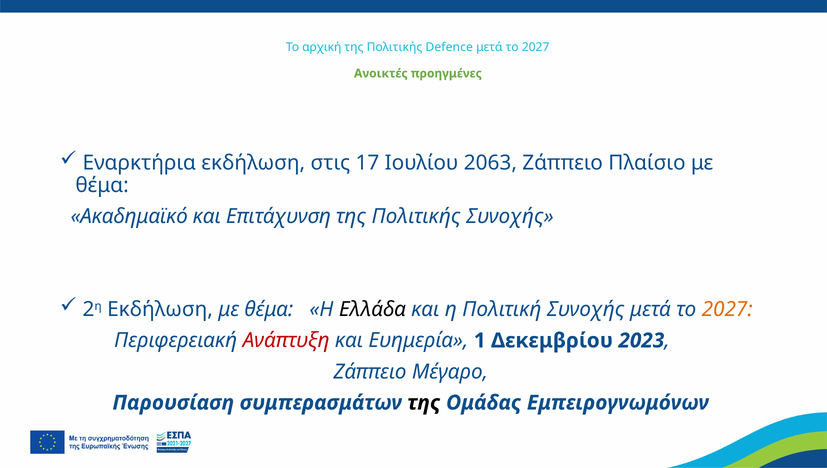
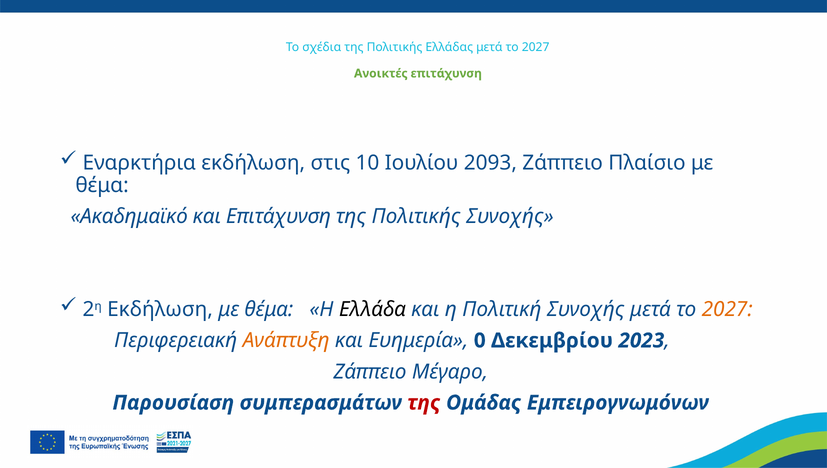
αρχική: αρχική -> σχέδια
Defence: Defence -> Ελλάδας
Ανοικτές προηγμένες: προηγμένες -> επιτάχυνση
17: 17 -> 10
2063: 2063 -> 2093
Ανάπτυξη colour: red -> orange
1: 1 -> 0
της at (424, 403) colour: black -> red
